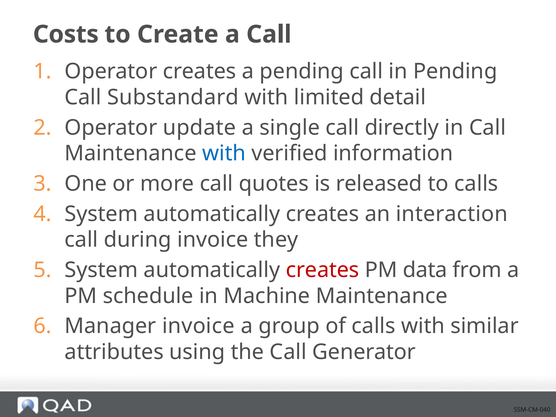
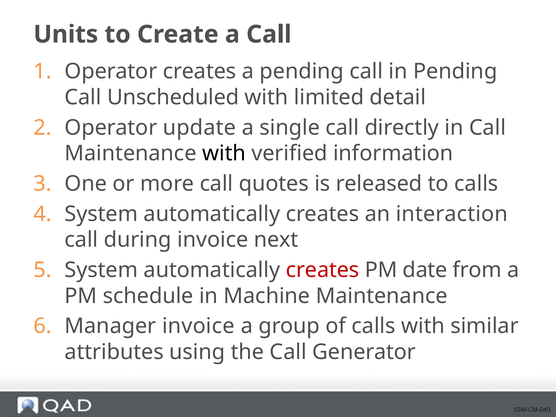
Costs: Costs -> Units
Substandard: Substandard -> Unscheduled
with at (224, 153) colour: blue -> black
they: they -> next
data: data -> date
